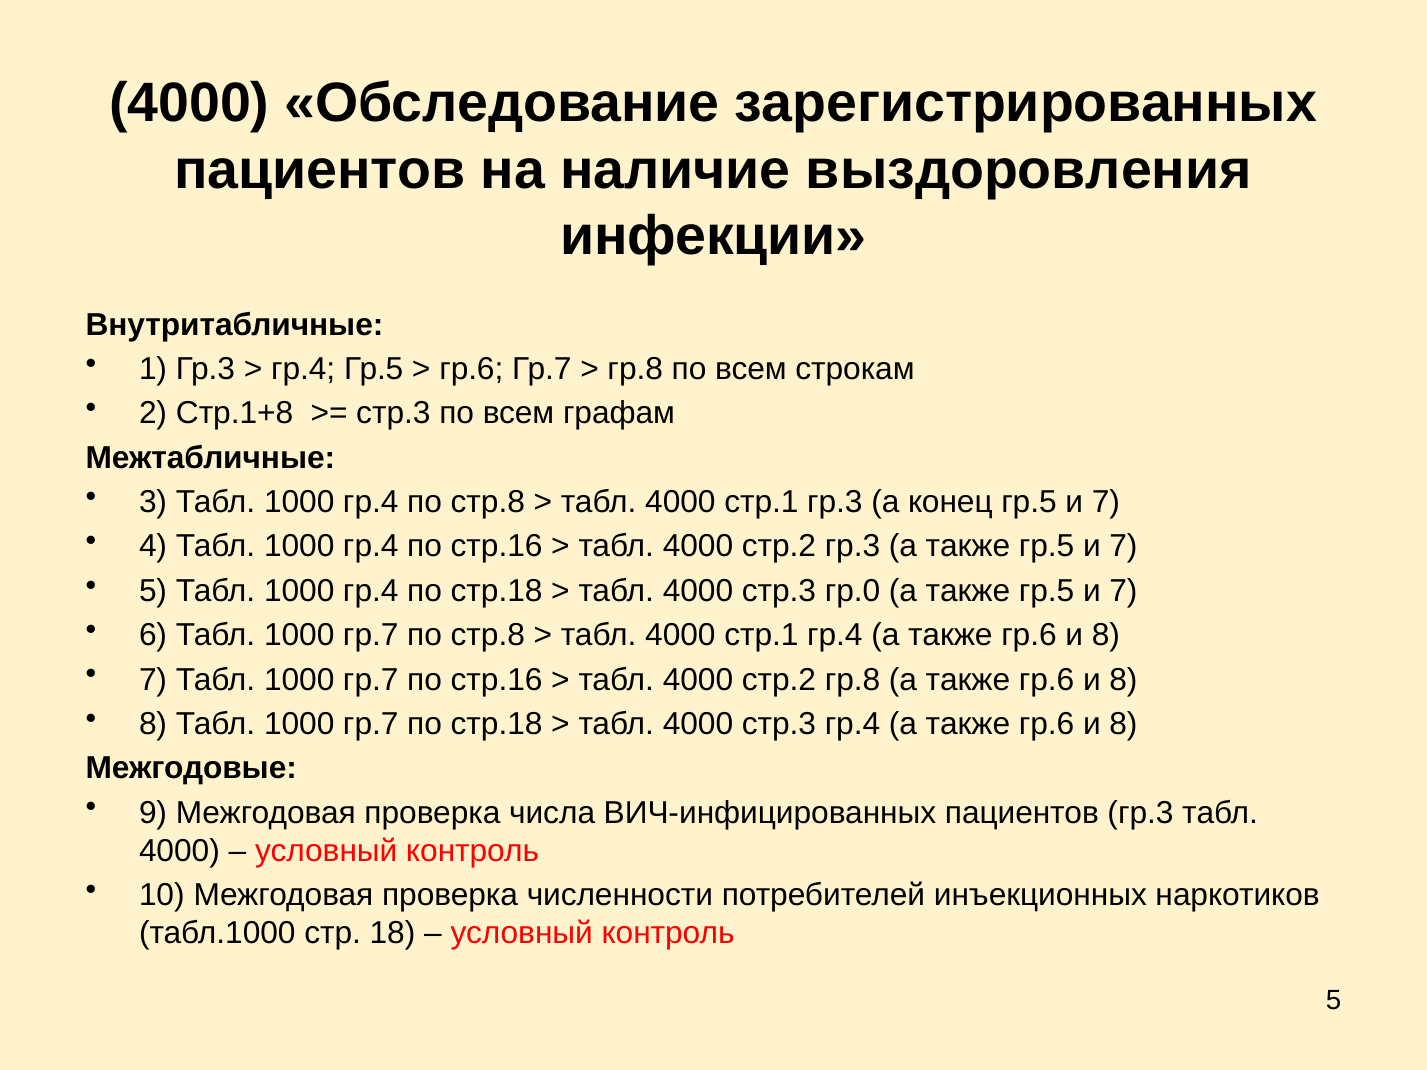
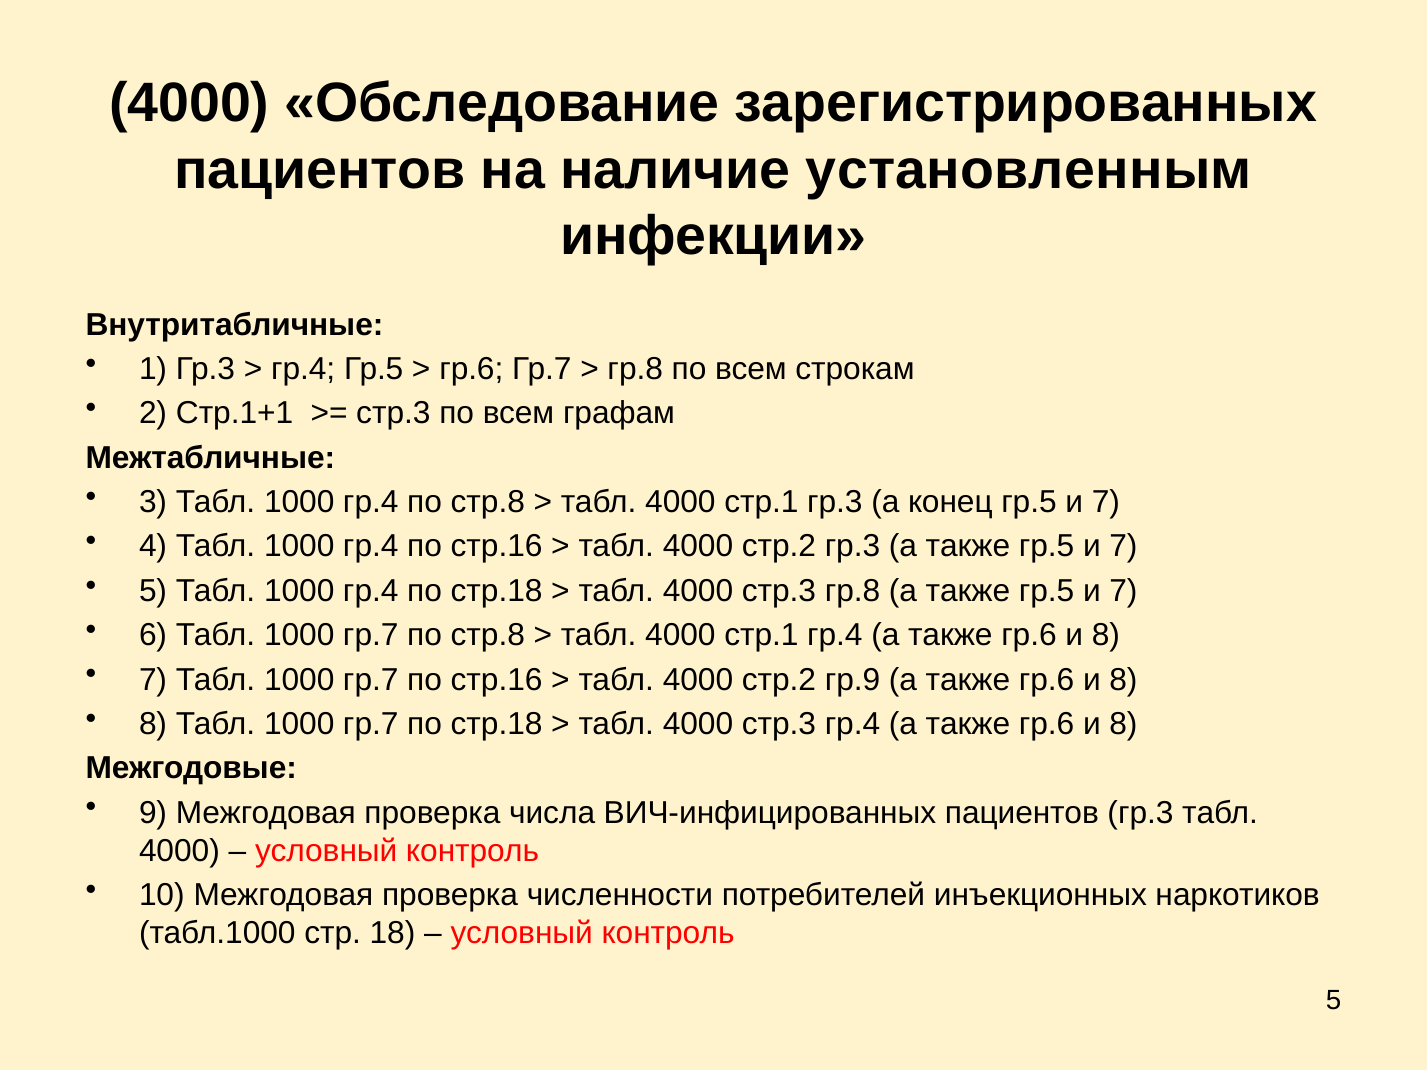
выздоровления: выздоровления -> установленным
Стр.1+8: Стр.1+8 -> Стр.1+1
стр.3 гр.0: гр.0 -> гр.8
стр.2 гр.8: гр.8 -> гр.9
